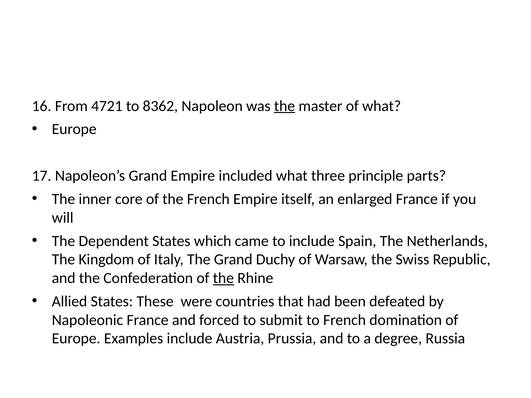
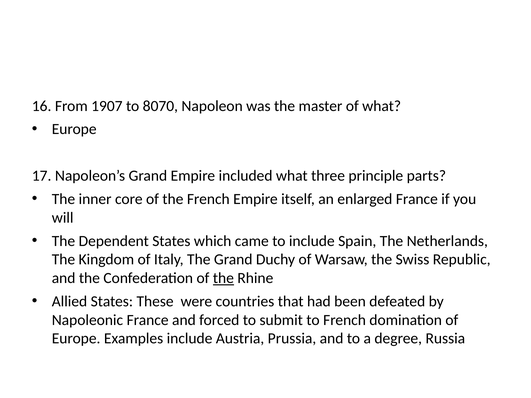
4721: 4721 -> 1907
8362: 8362 -> 8070
the at (285, 106) underline: present -> none
